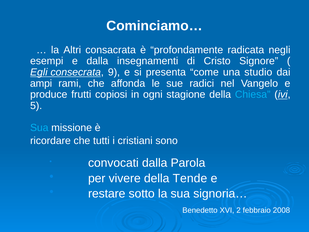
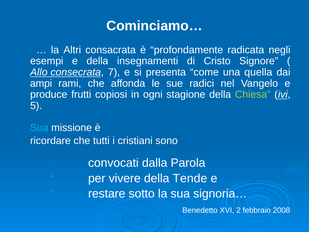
e dalla: dalla -> della
Egli: Egli -> Allo
9: 9 -> 7
studio: studio -> quella
Chiesa colour: light blue -> light green
